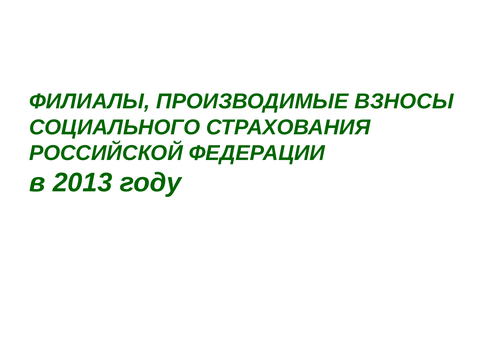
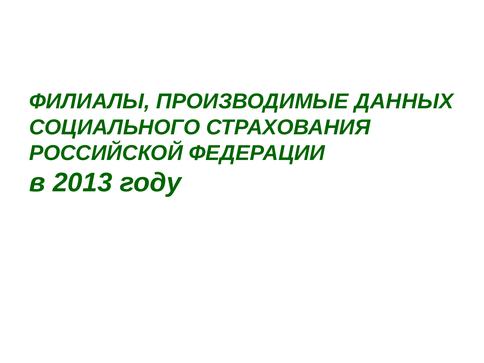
ВЗНОСЫ: ВЗНОСЫ -> ДАННЫХ
